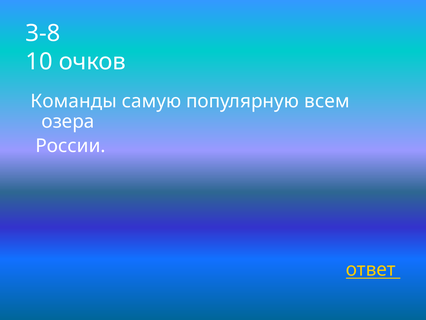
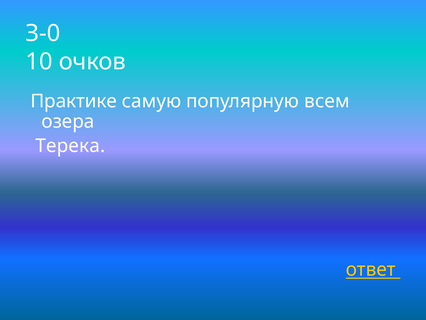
З-8: З-8 -> З-0
Команды: Команды -> Практике
России: России -> Терека
